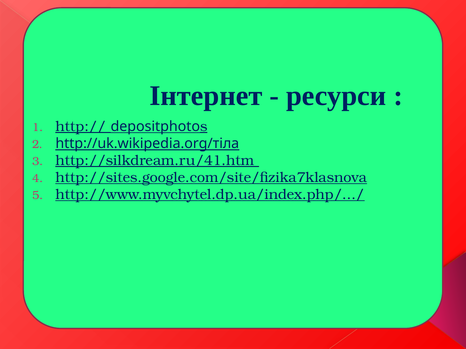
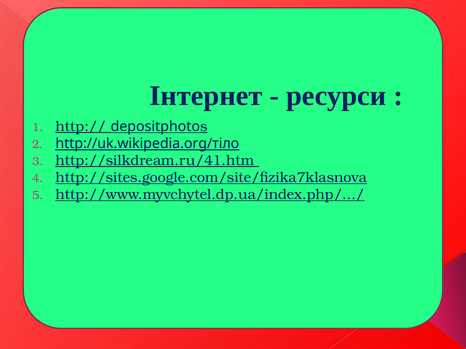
http://uk.wikipedia.org/тіла: http://uk.wikipedia.org/тіла -> http://uk.wikipedia.org/тіло
